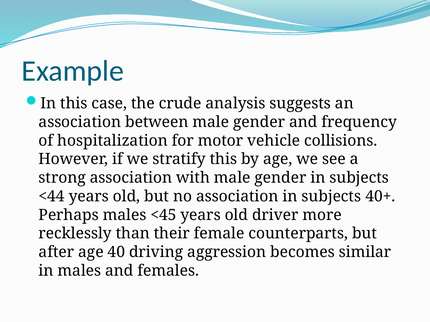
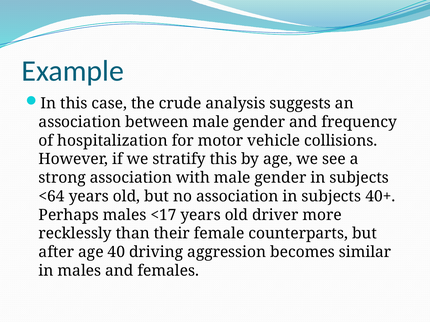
<44: <44 -> <64
<45: <45 -> <17
